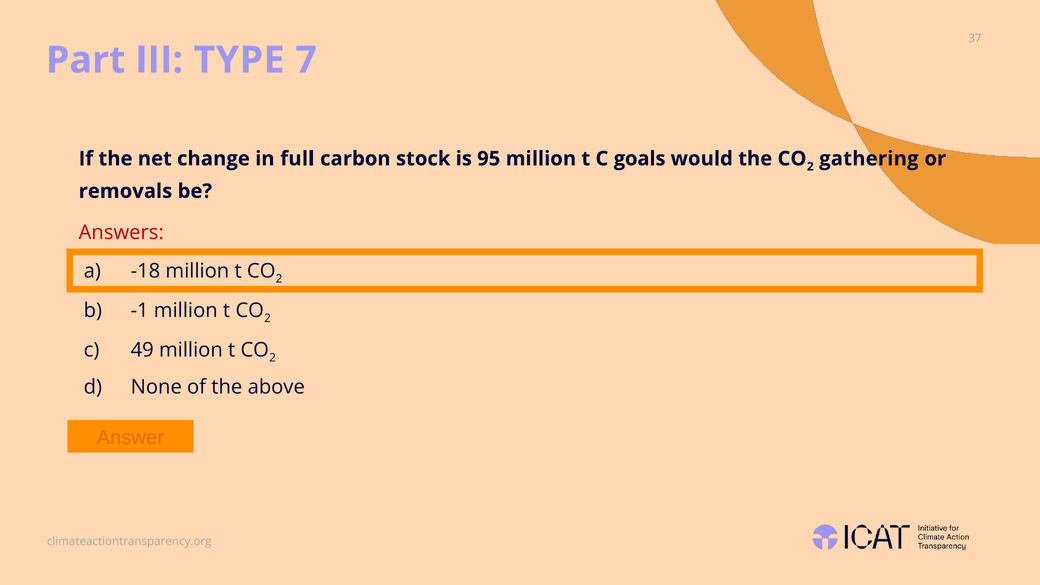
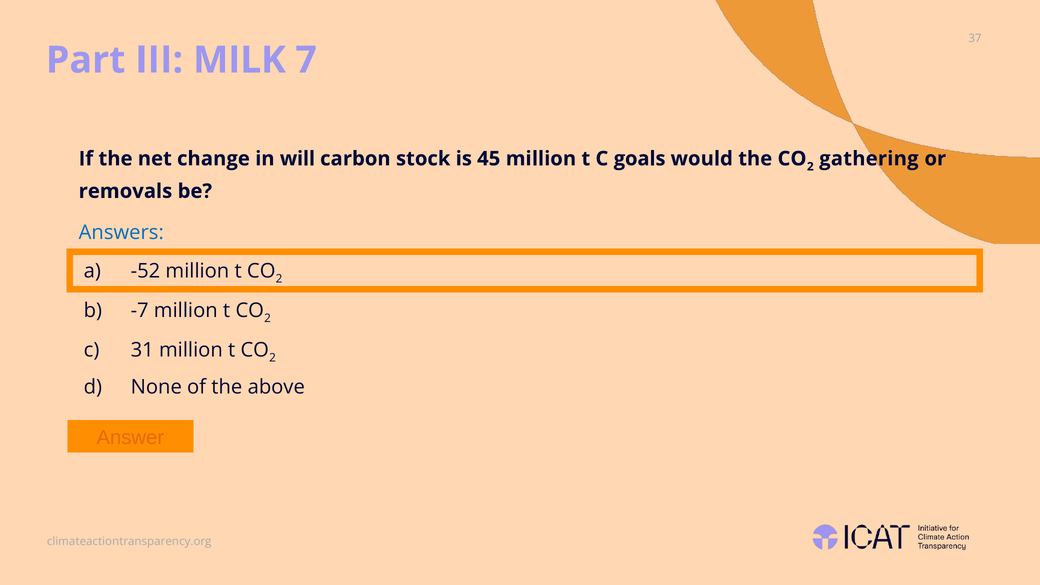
TYPE: TYPE -> MILK
full: full -> will
95: 95 -> 45
Answers colour: red -> blue
-18: -18 -> -52
-1: -1 -> -7
49: 49 -> 31
